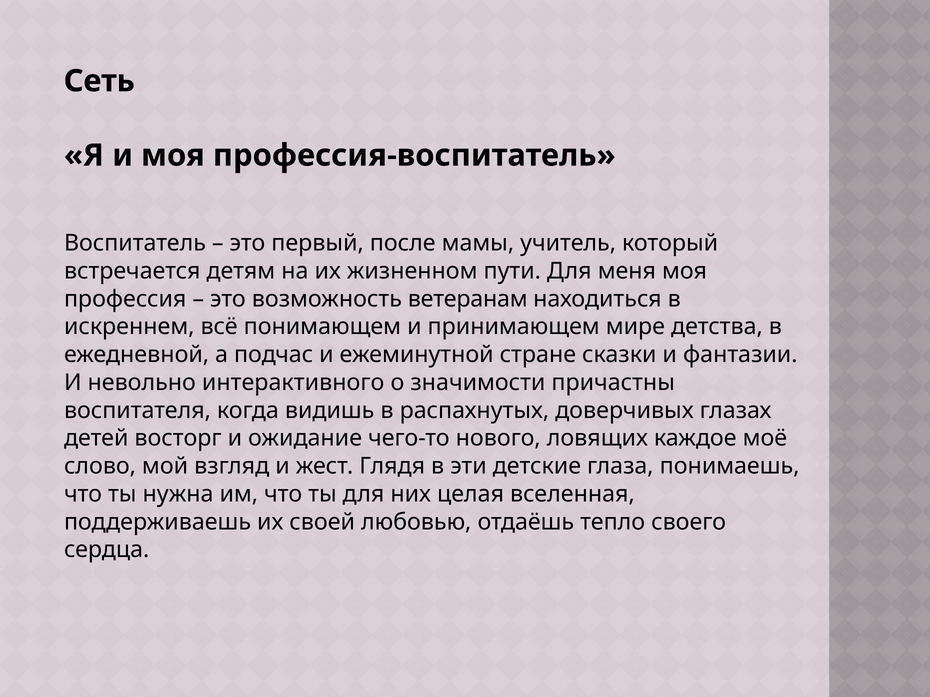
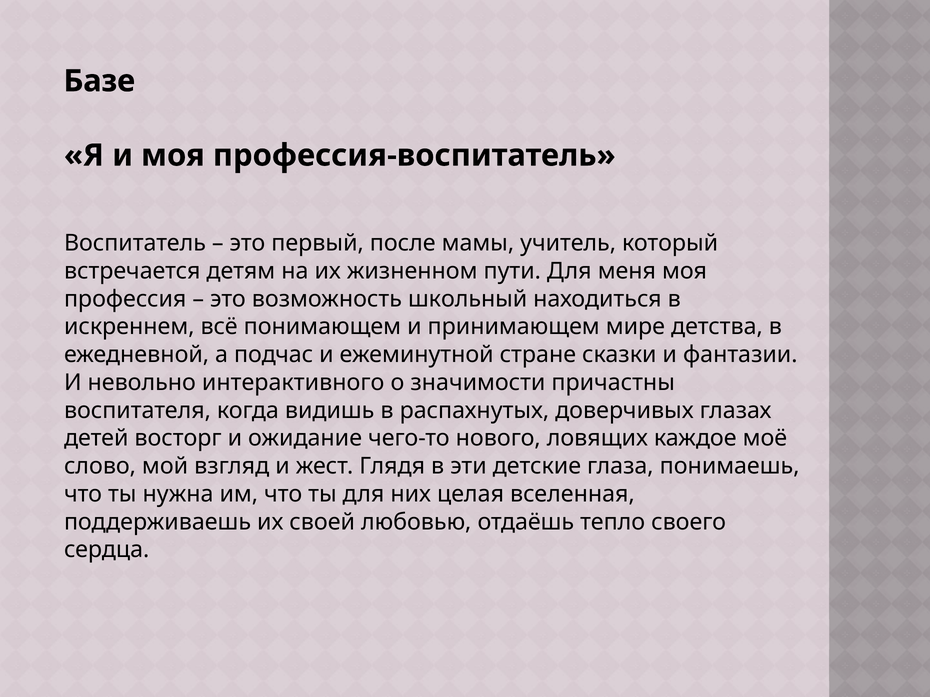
Сеть: Сеть -> Базе
ветеранам: ветеранам -> школьный
